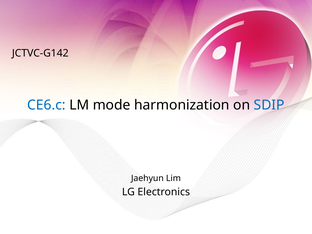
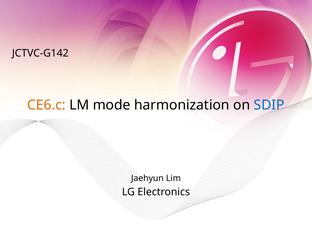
CE6.c colour: blue -> orange
